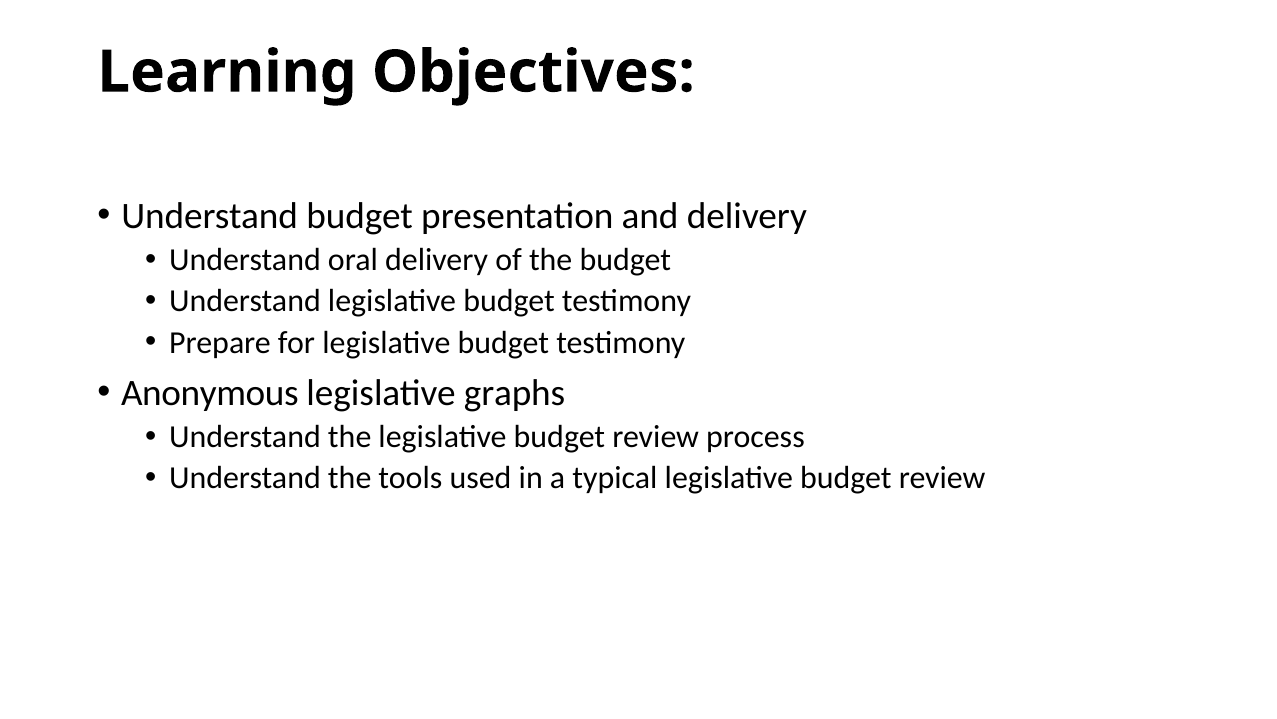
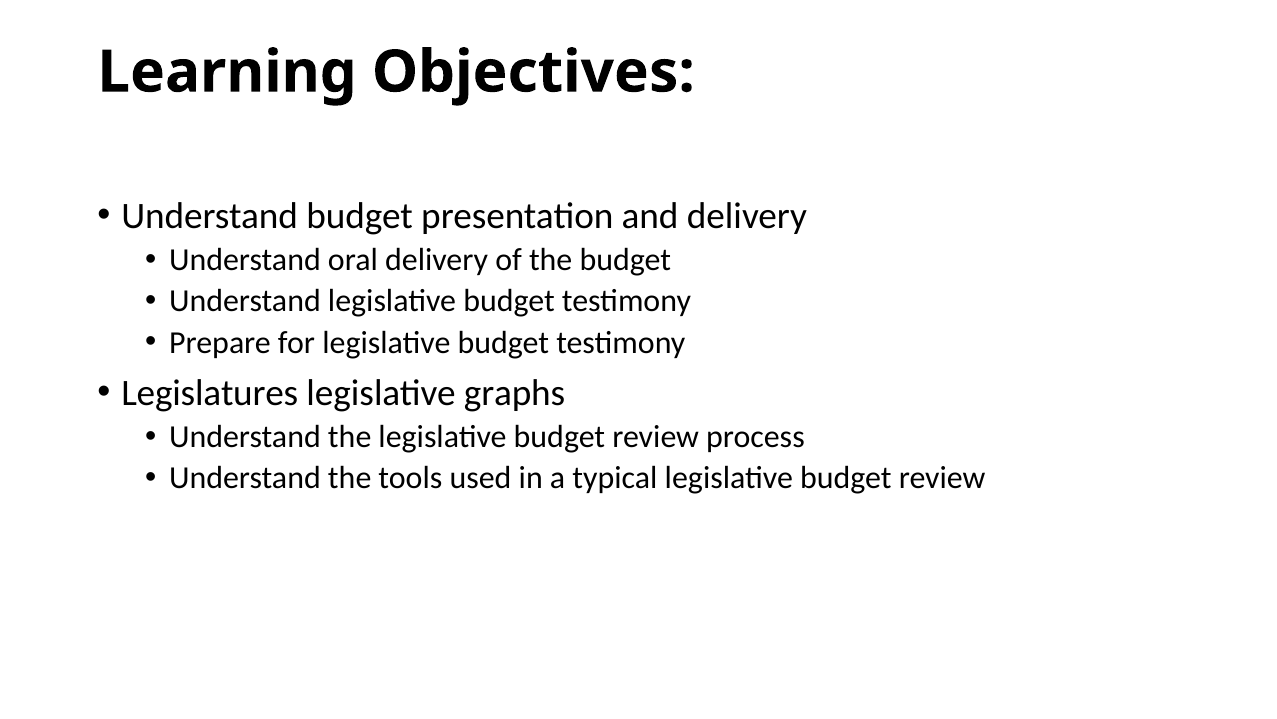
Anonymous: Anonymous -> Legislatures
